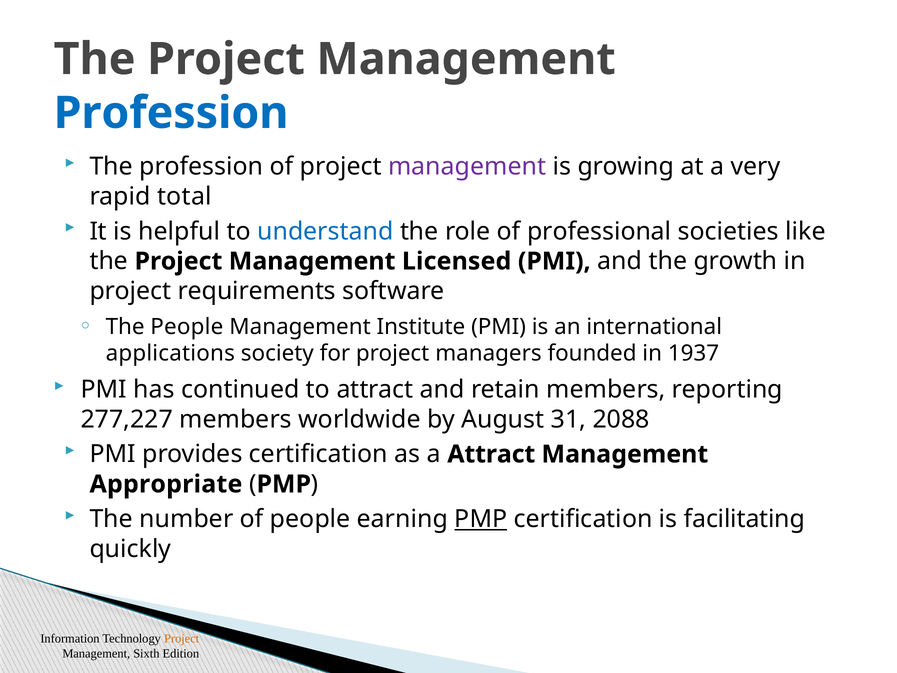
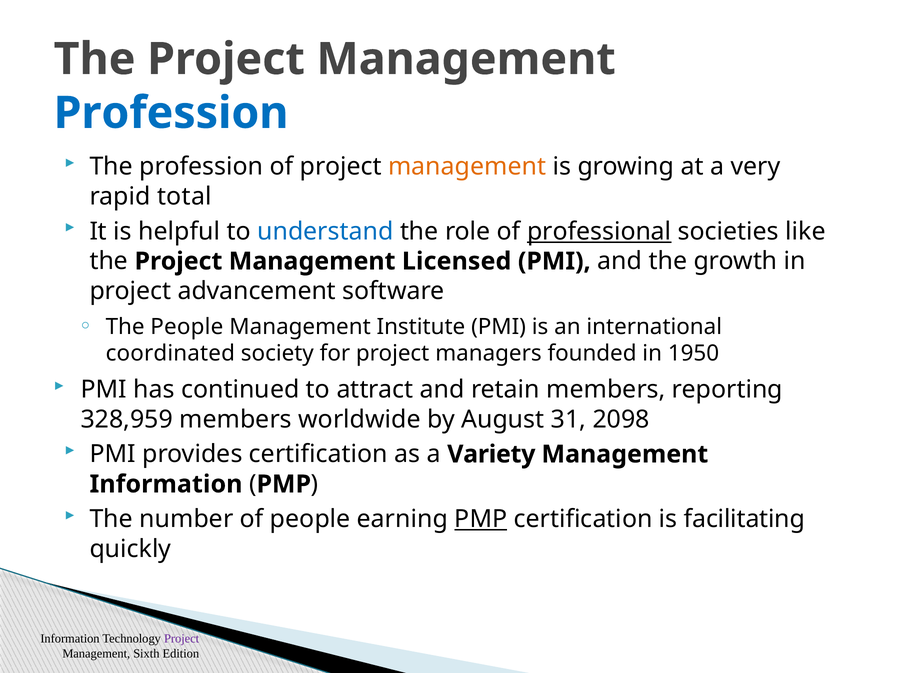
management at (467, 166) colour: purple -> orange
professional underline: none -> present
requirements: requirements -> advancement
applications: applications -> coordinated
1937: 1937 -> 1950
277,227: 277,227 -> 328,959
2088: 2088 -> 2098
a Attract: Attract -> Variety
Appropriate at (166, 484): Appropriate -> Information
Project at (182, 638) colour: orange -> purple
